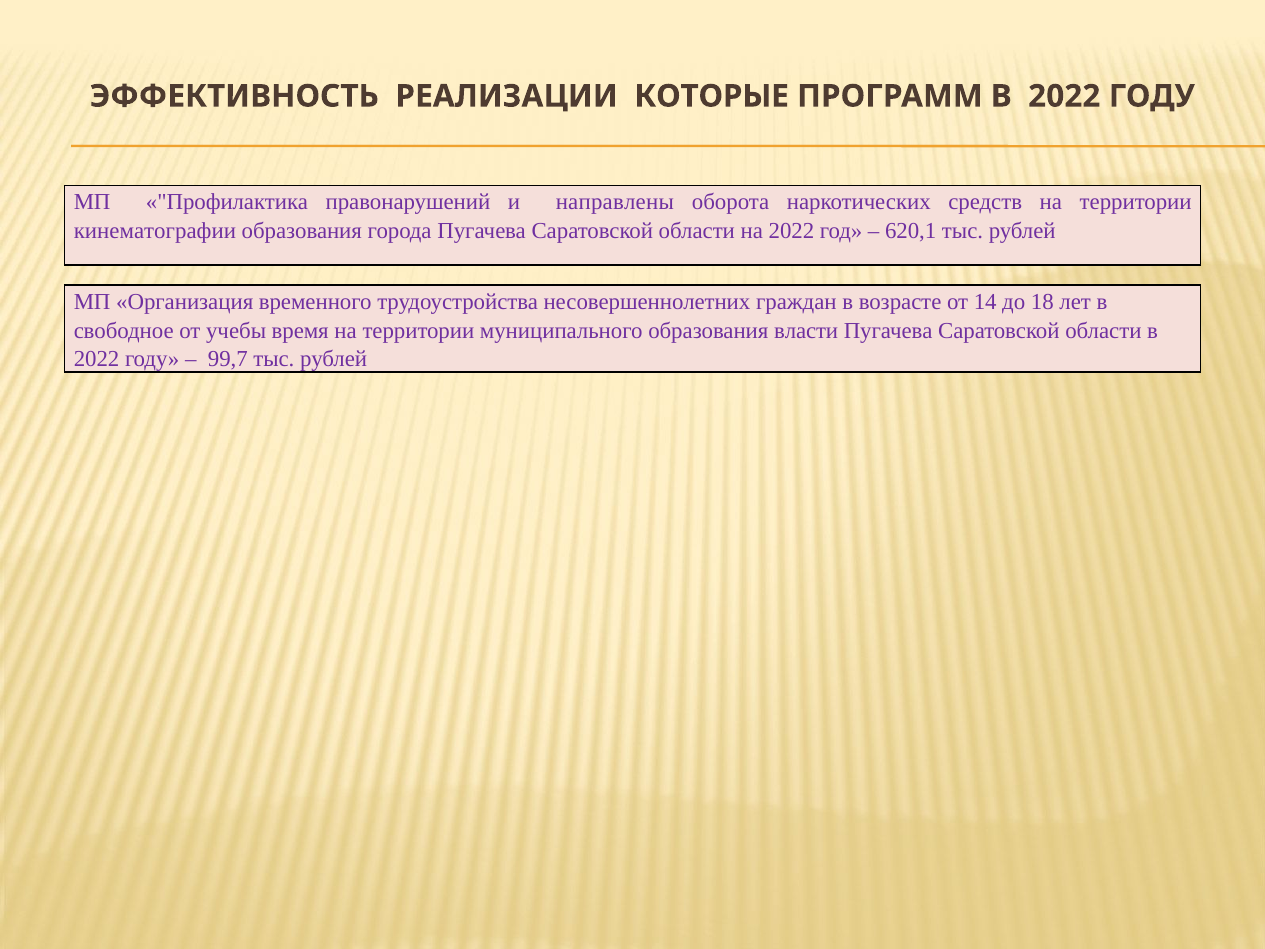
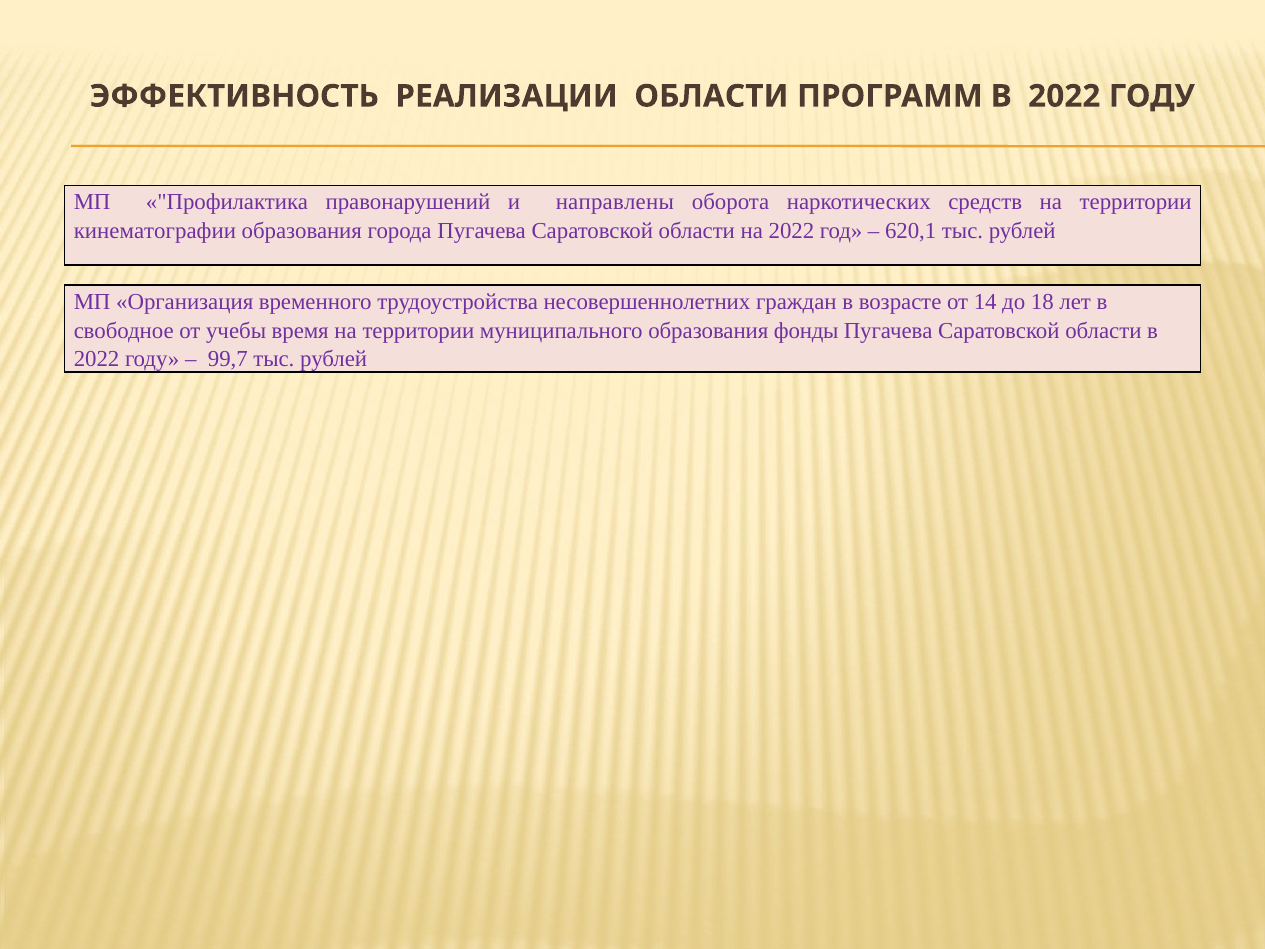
РЕАЛИЗАЦИИ КОТОРЫЕ: КОТОРЫЕ -> ОБЛАСТИ
власти: власти -> фонды
